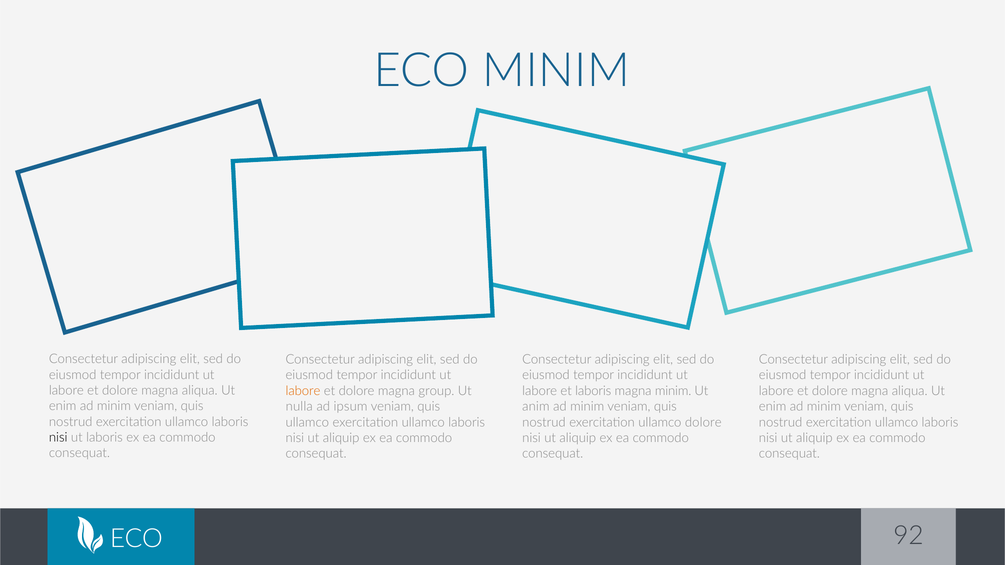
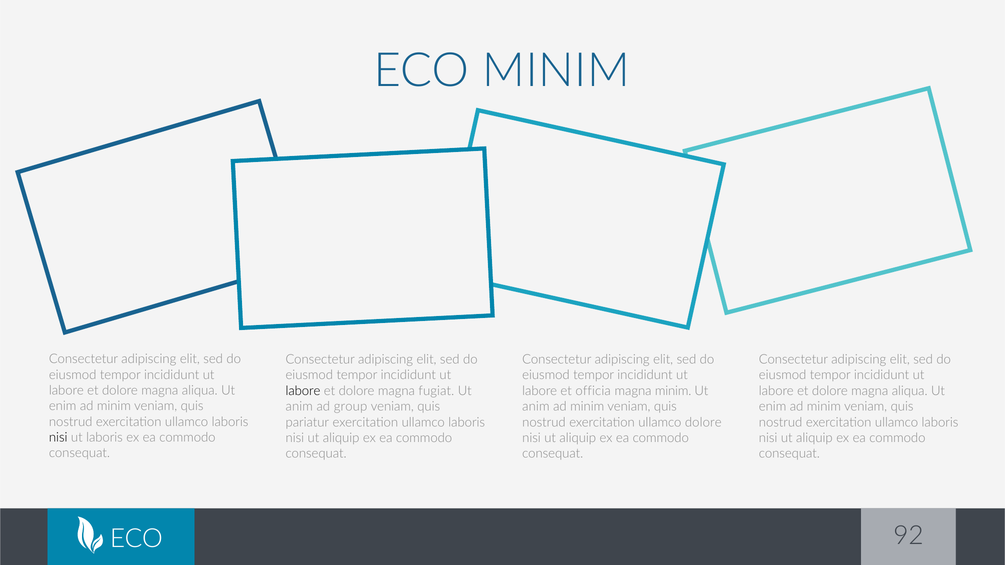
labore at (303, 391) colour: orange -> black
group: group -> fugiat
et laboris: laboris -> officia
nulla at (299, 407): nulla -> anim
ipsum: ipsum -> group
ullamco at (307, 422): ullamco -> pariatur
